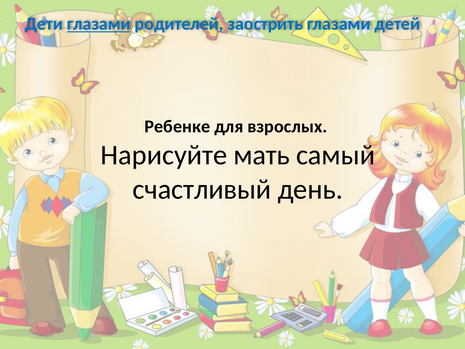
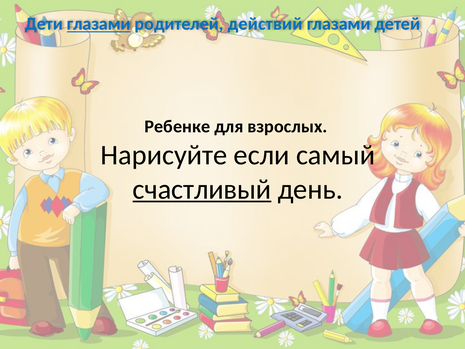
заострить: заострить -> действий
мать: мать -> если
счастливый underline: none -> present
